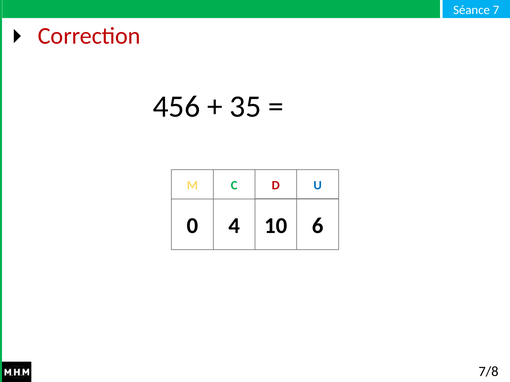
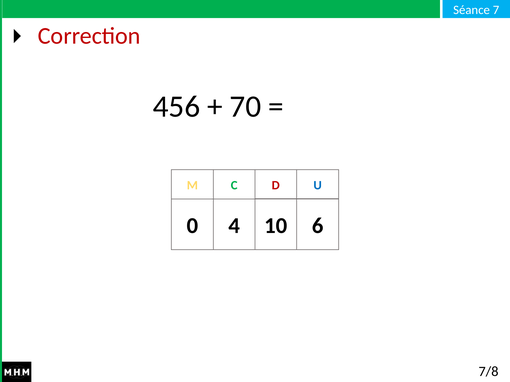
35: 35 -> 70
